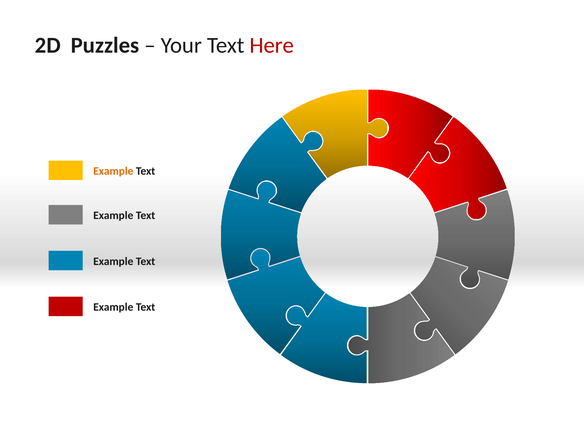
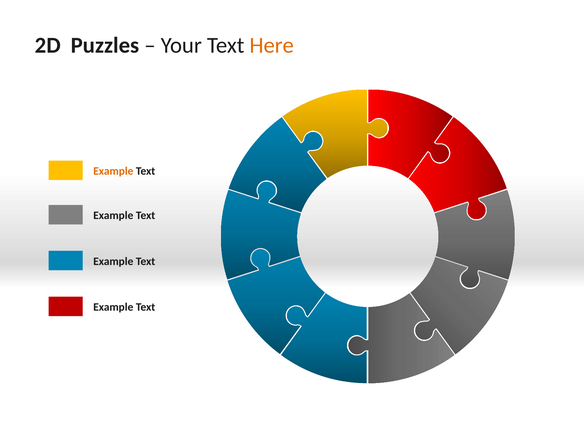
Here colour: red -> orange
